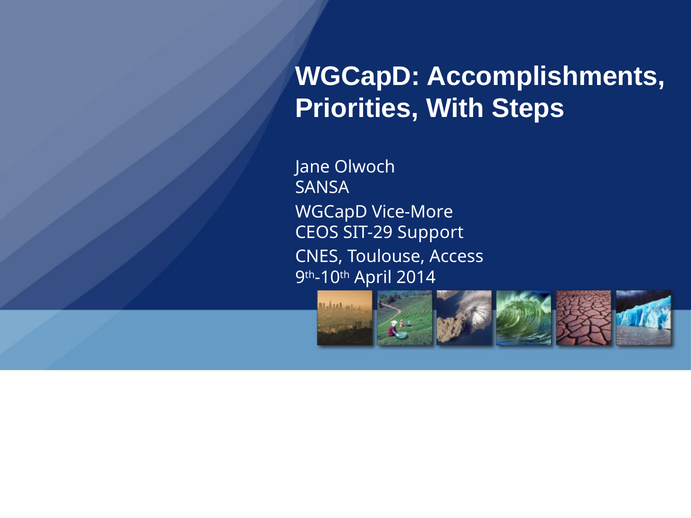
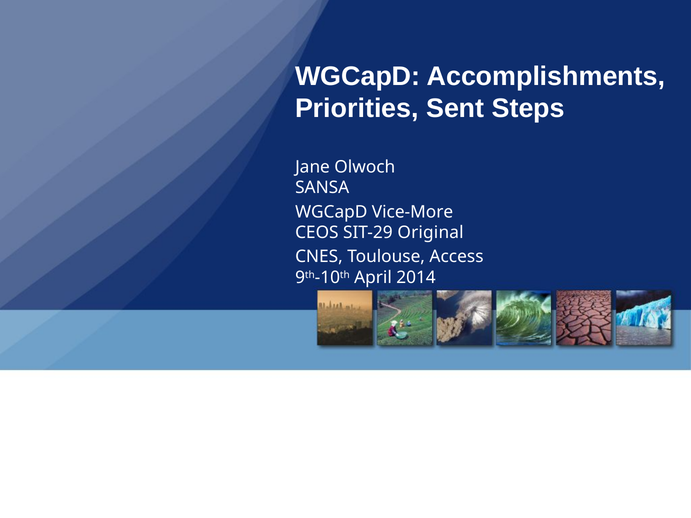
With: With -> Sent
Support: Support -> Original
